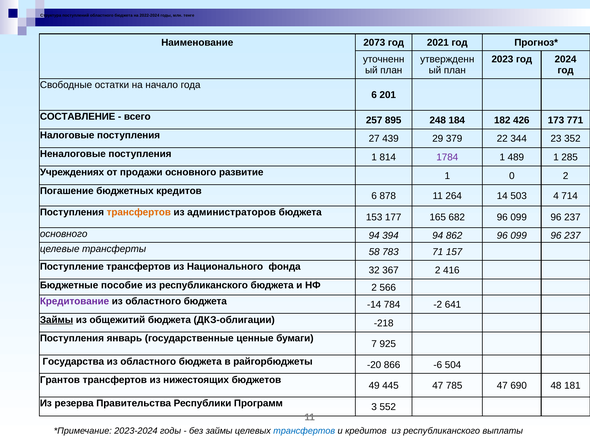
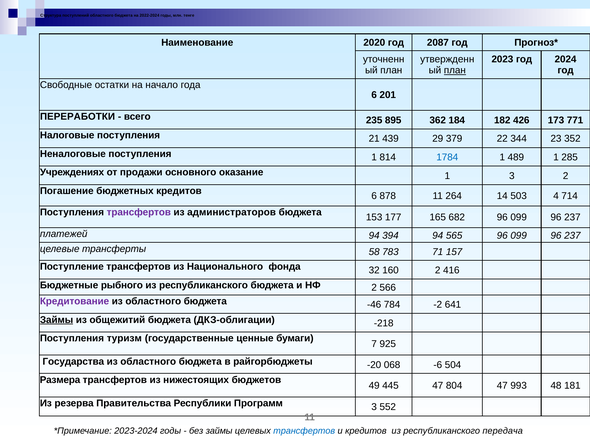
2073: 2073 -> 2020
2021: 2021 -> 2087
план at (455, 70) underline: none -> present
СОСТАВЛЕНИЕ: СОСТАВЛЕНИЕ -> ПЕРЕРАБОТКИ
257: 257 -> 235
248: 248 -> 362
27: 27 -> 21
1784 colour: purple -> blue
развитие: развитие -> оказание
1 0: 0 -> 3
трансфертов at (139, 212) colour: orange -> purple
основного at (64, 234): основного -> платежей
862: 862 -> 565
367: 367 -> 160
пособие: пособие -> рыбного
-14: -14 -> -46
январь: январь -> туризм
866: 866 -> 068
Грантов: Грантов -> Размера
785: 785 -> 804
690: 690 -> 993
выплаты: выплаты -> передача
